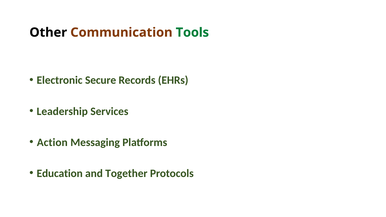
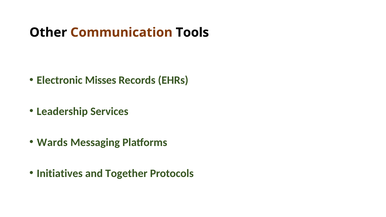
Tools colour: green -> black
Secure: Secure -> Misses
Action: Action -> Wards
Education: Education -> Initiatives
